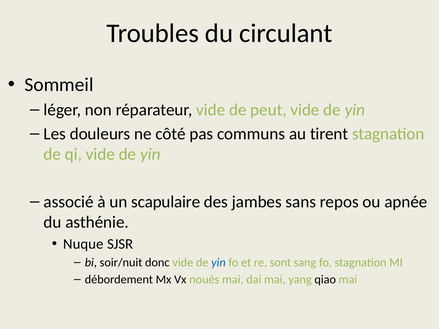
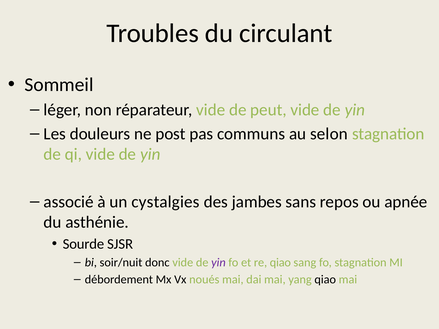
côté: côté -> post
tirent: tirent -> selon
scapulaire: scapulaire -> cystalgies
Nuque: Nuque -> Sourde
yin at (218, 263) colour: blue -> purple
re sont: sont -> qiao
